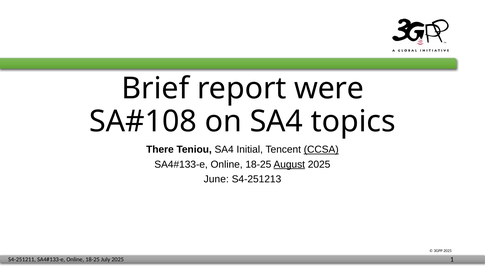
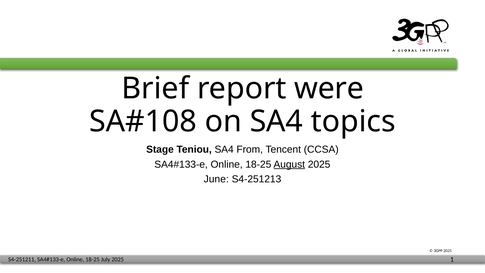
There: There -> Stage
Initial: Initial -> From
CCSA underline: present -> none
